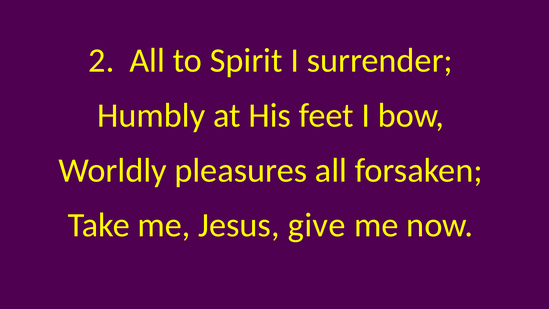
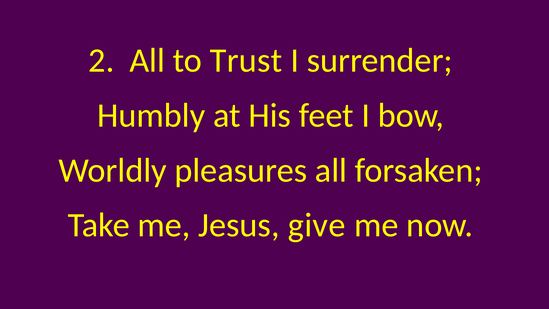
Spirit: Spirit -> Trust
